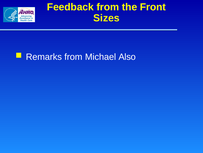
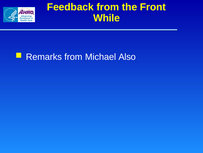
Sizes: Sizes -> While
